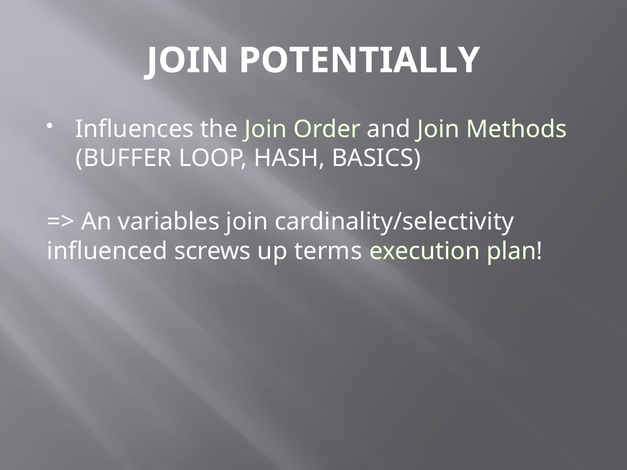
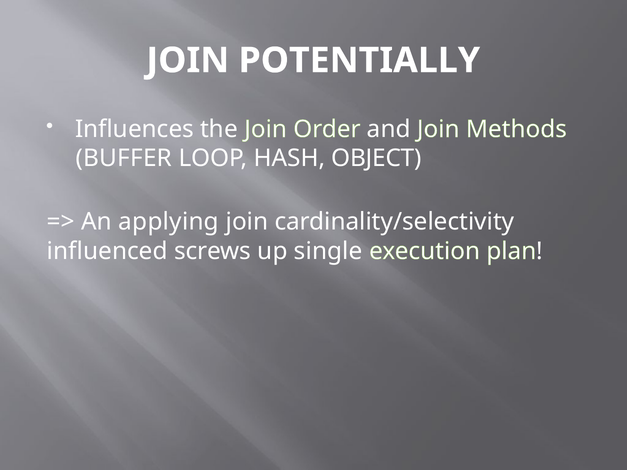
BASICS: BASICS -> OBJECT
variables: variables -> applying
terms: terms -> single
